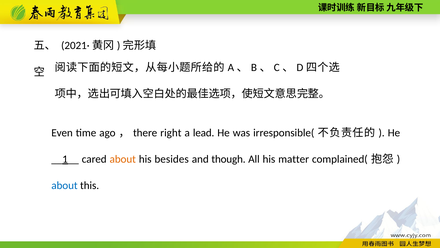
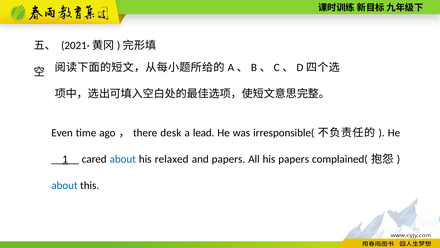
right: right -> desk
about at (123, 159) colour: orange -> blue
besides: besides -> relaxed
and though: though -> papers
his matter: matter -> papers
